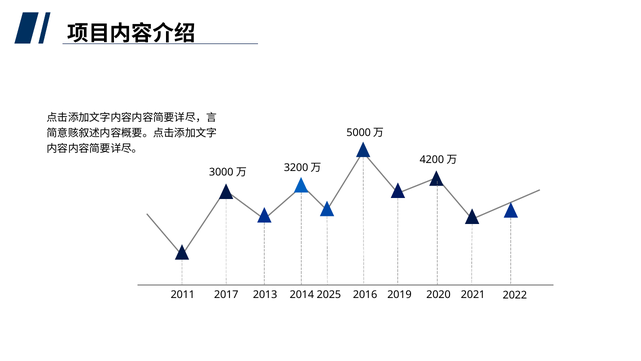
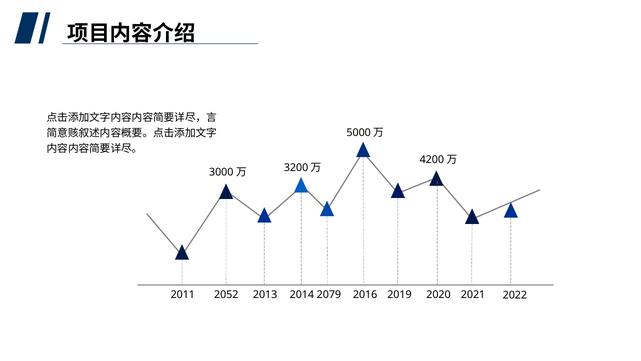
2017: 2017 -> 2052
2025: 2025 -> 2079
